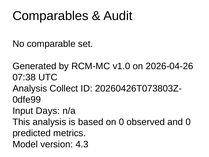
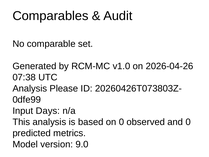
Collect: Collect -> Please
4.3: 4.3 -> 9.0
